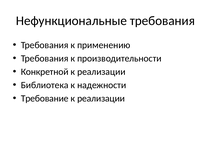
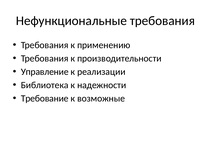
Конкретной: Конкретной -> Управление
реализации at (101, 98): реализации -> возможные
